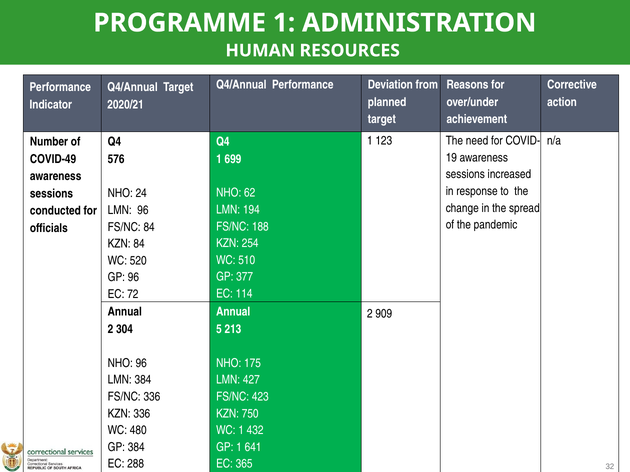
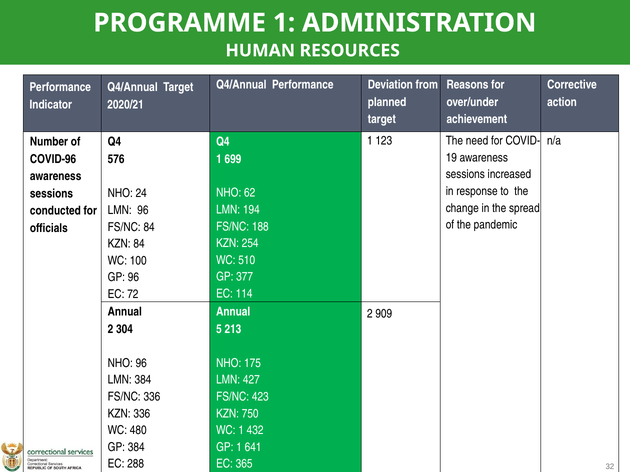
COVID-49: COVID-49 -> COVID-96
520: 520 -> 100
